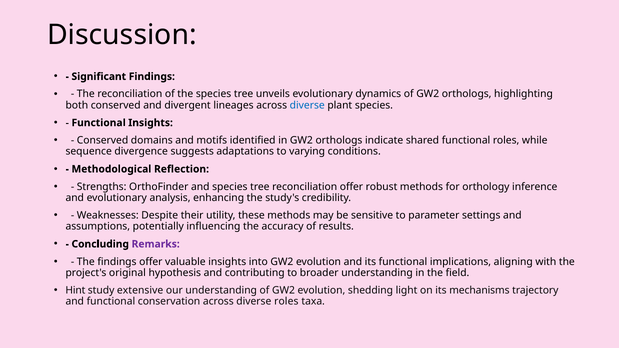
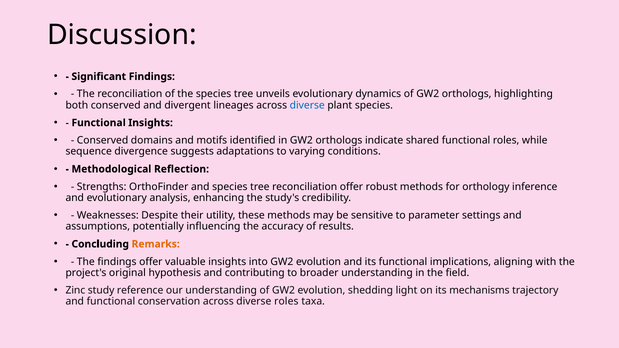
Remarks colour: purple -> orange
Hint: Hint -> Zinc
extensive: extensive -> reference
